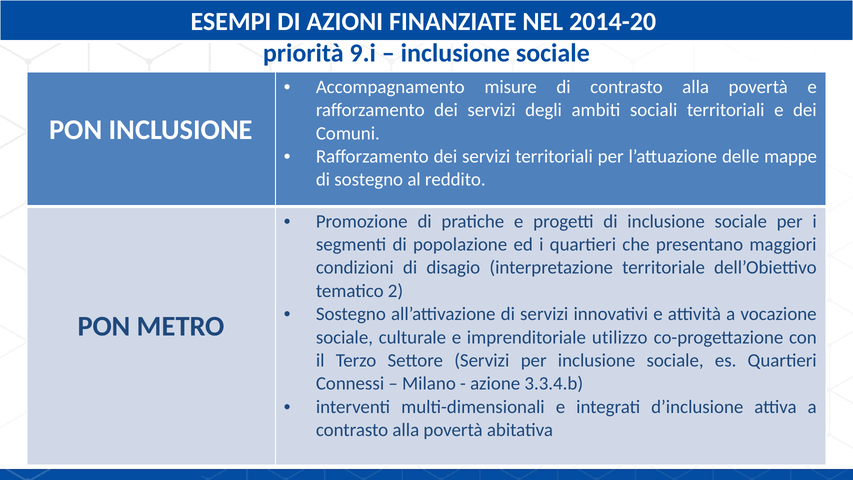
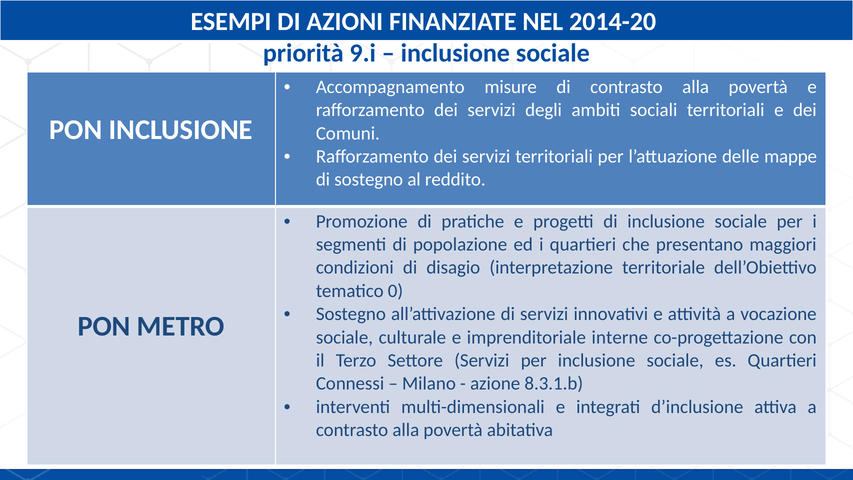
2: 2 -> 0
utilizzo: utilizzo -> interne
3.3.4.b: 3.3.4.b -> 8.3.1.b
